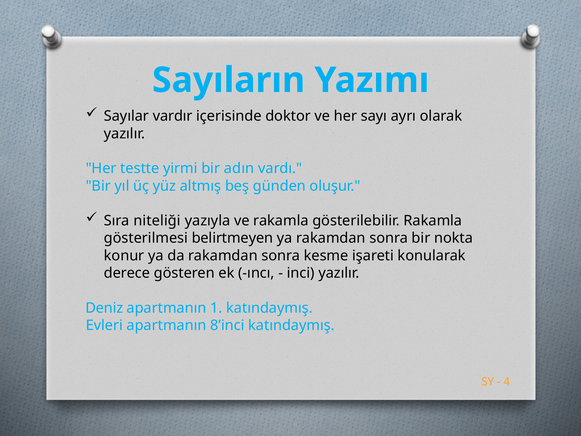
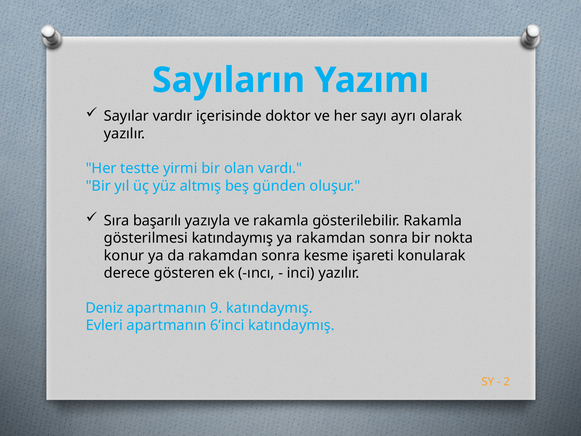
adın: adın -> olan
niteliği: niteliği -> başarılı
gösterilmesi belirtmeyen: belirtmeyen -> katındaymış
1: 1 -> 9
8’inci: 8’inci -> 6’inci
4: 4 -> 2
